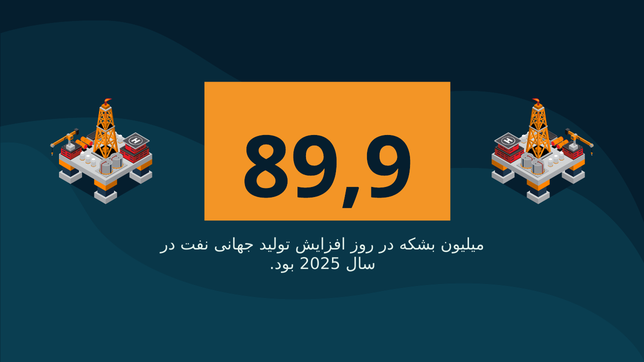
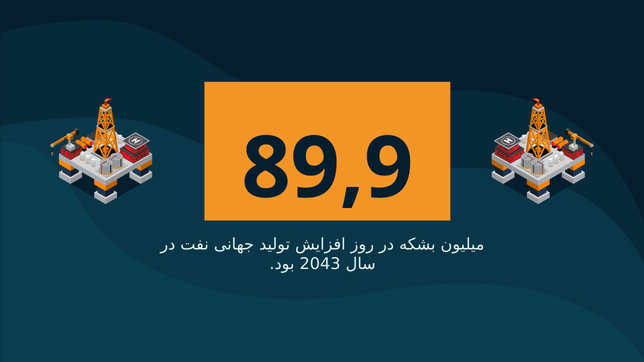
2025: 2025 -> 2043
